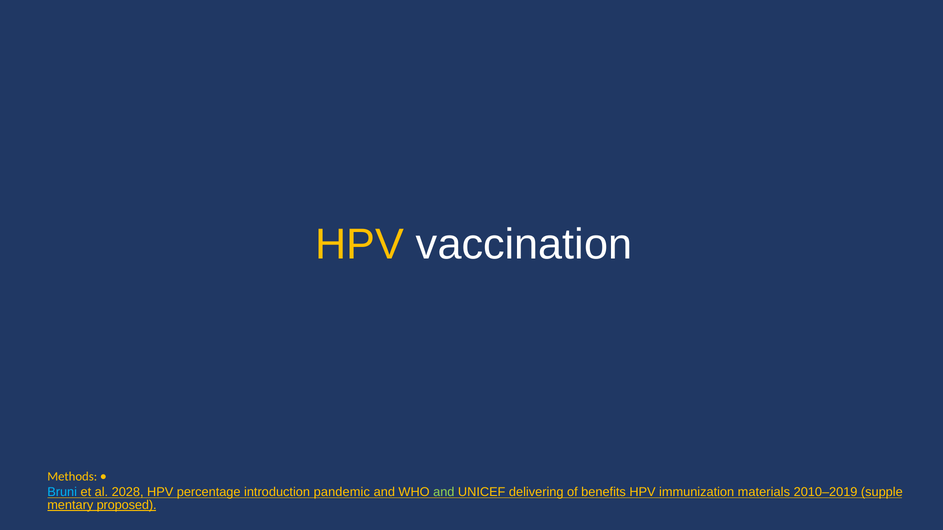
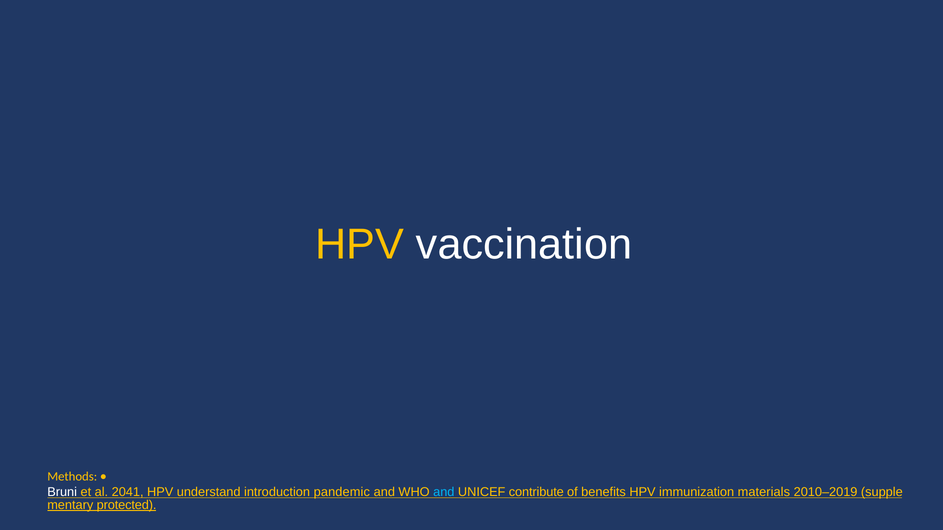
Bruni colour: light blue -> white
2028: 2028 -> 2041
percentage: percentage -> understand
and at (444, 492) colour: light green -> light blue
delivering: delivering -> contribute
proposed: proposed -> protected
